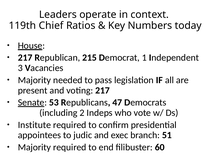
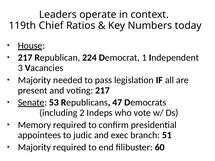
215: 215 -> 224
Institute: Institute -> Memory
